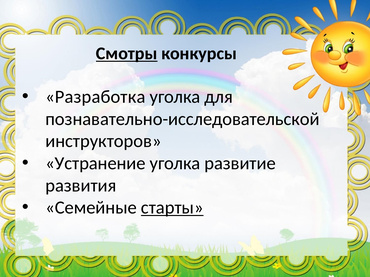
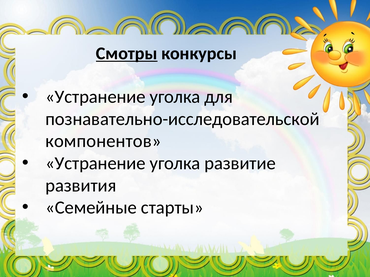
Разработка at (95, 97): Разработка -> Устранение
инструкторов: инструкторов -> компонентов
старты underline: present -> none
